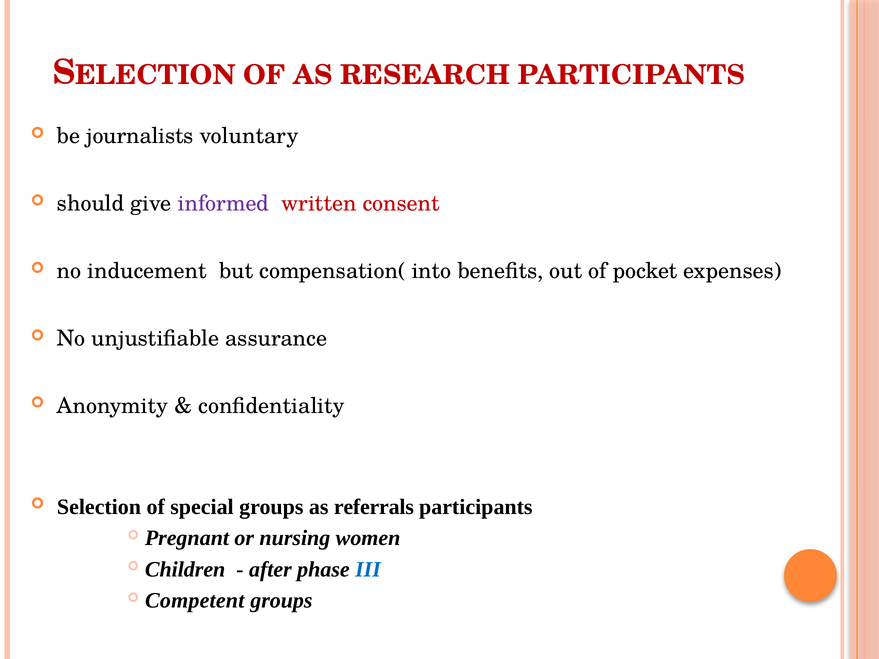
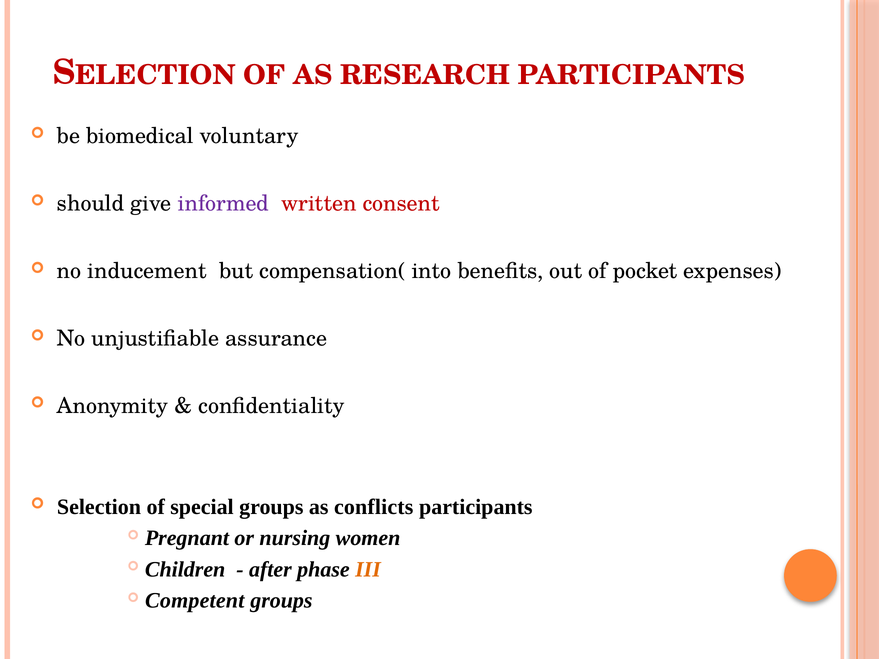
journalists: journalists -> biomedical
referrals: referrals -> conflicts
III colour: blue -> orange
